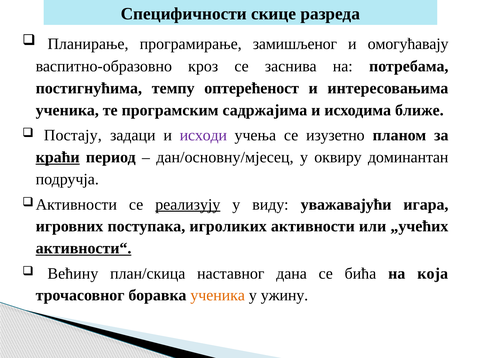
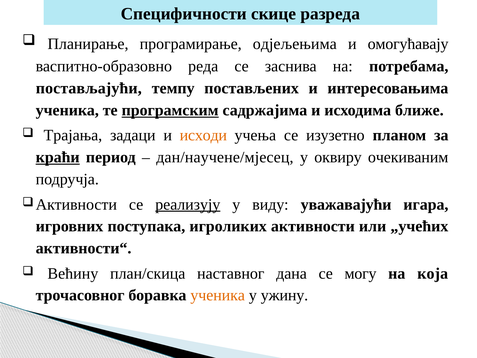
замишљеног: замишљеног -> одјељењима
кроз: кроз -> реда
постигнућима: постигнућима -> постављајући
оптерећеност: оптерећеност -> постављених
програмским underline: none -> present
Постају: Постају -> Трајања
исходи colour: purple -> orange
дан/основну/мјесец: дан/основну/мјесец -> дан/научене/мјесец
доминантан: доминантан -> очекиваним
активности“ underline: present -> none
бића: бића -> могу
